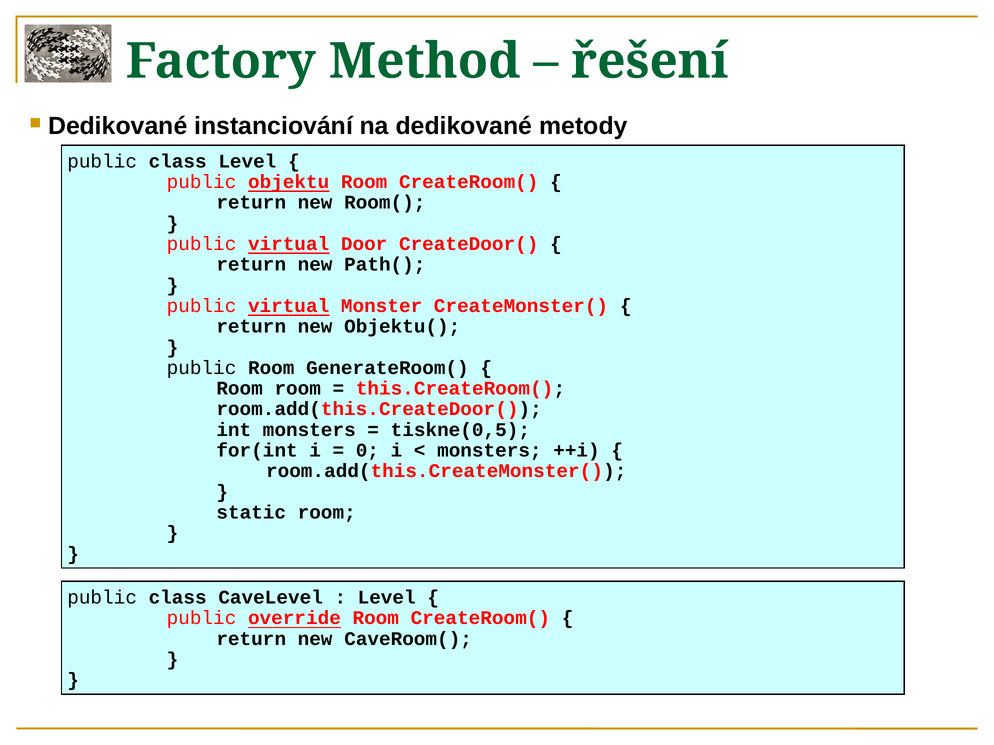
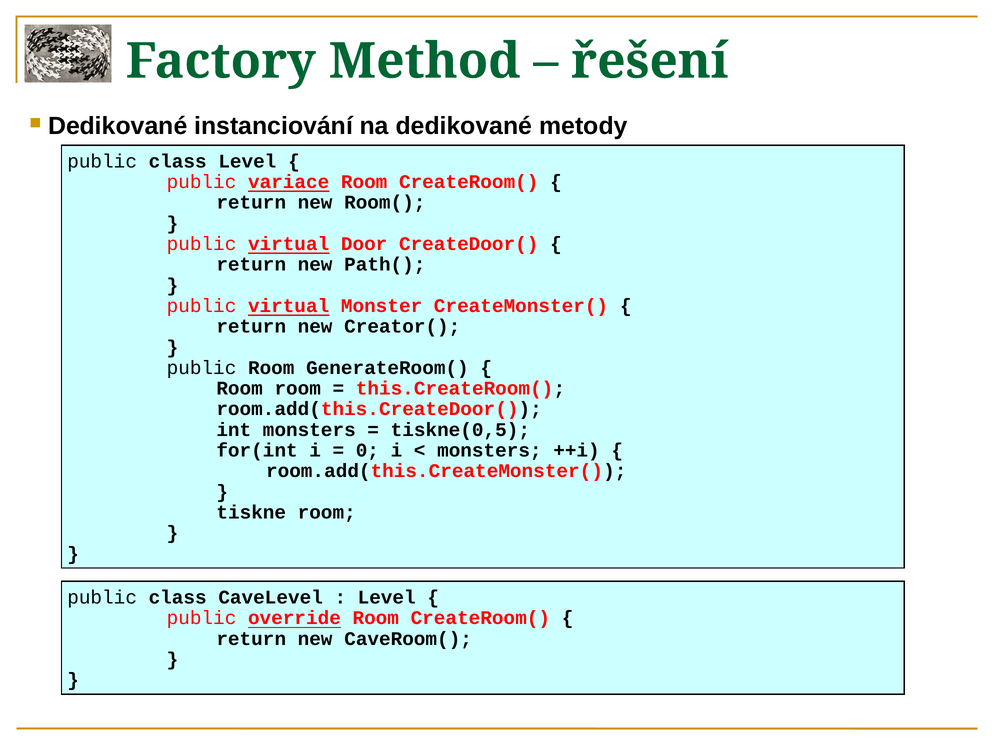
objektu: objektu -> variace
Objektu(: Objektu( -> Creator(
static: static -> tiskne
